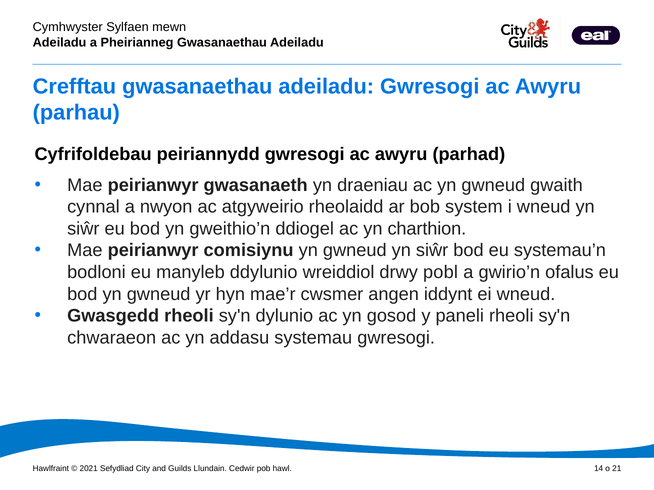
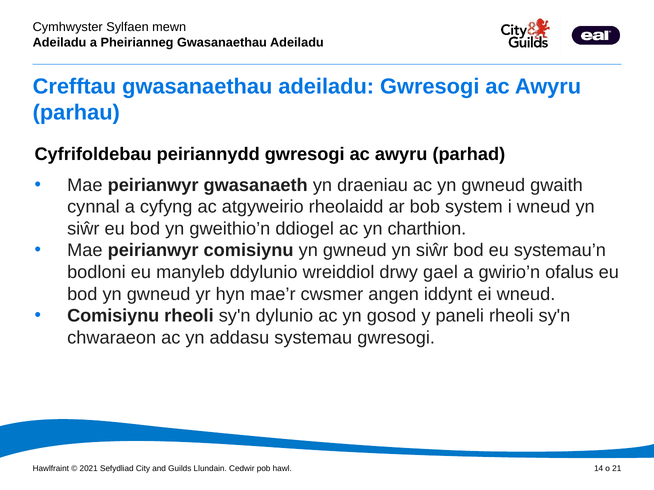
nwyon: nwyon -> cyfyng
pobl: pobl -> gael
Gwasgedd at (113, 316): Gwasgedd -> Comisiynu
